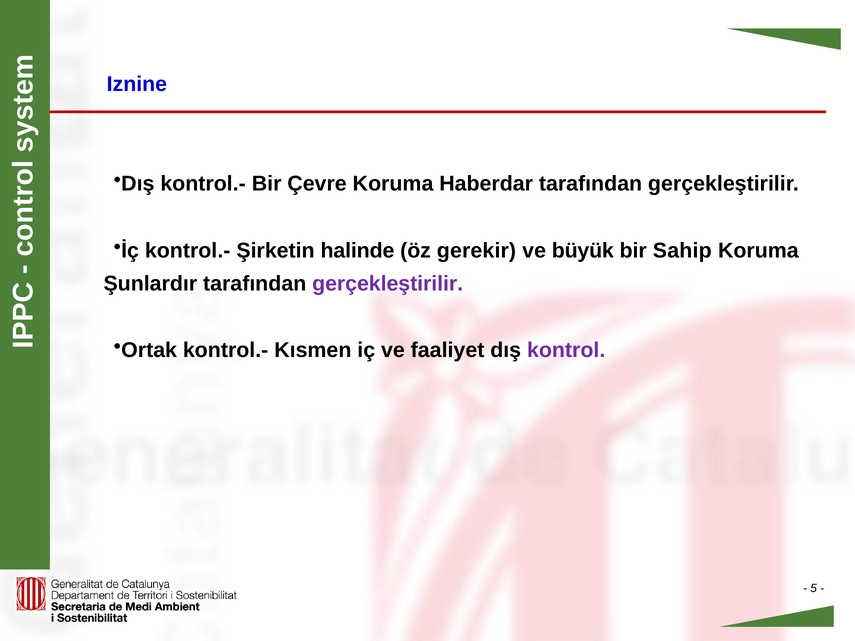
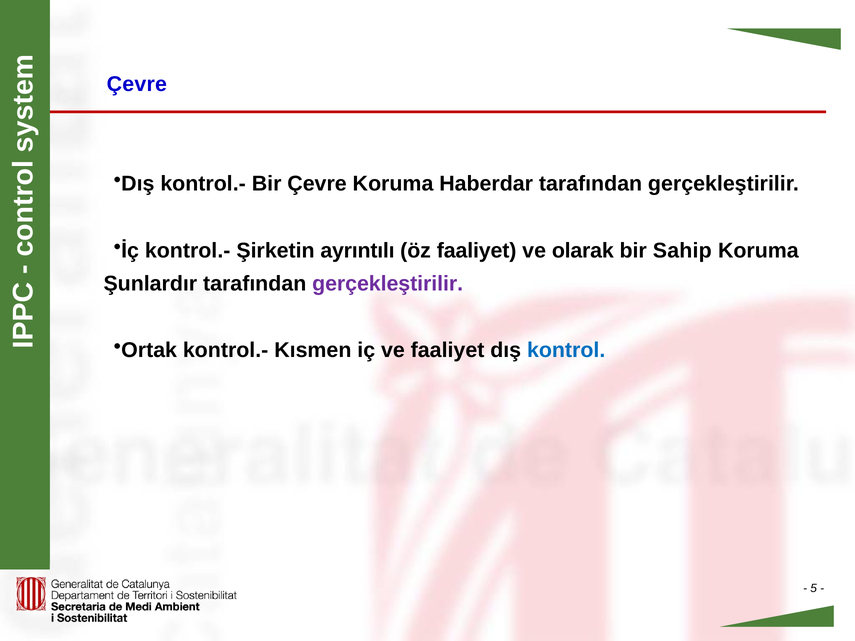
Iznine at (137, 84): Iznine -> Çevre
halinde: halinde -> ayrıntılı
öz gerekir: gerekir -> faaliyet
büyük: büyük -> olarak
kontrol colour: purple -> blue
